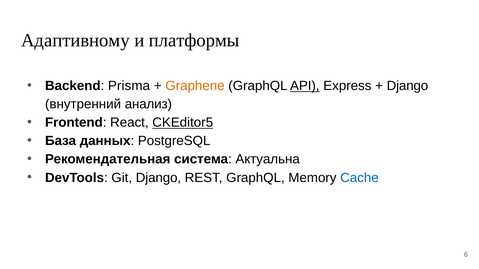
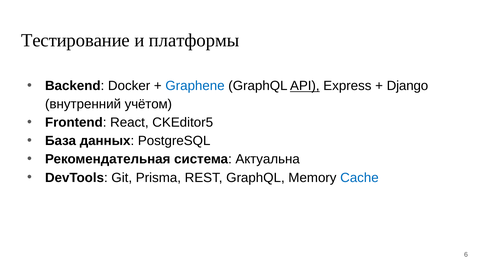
Адаптивному: Адаптивному -> Тестирование
Prisma: Prisma -> Docker
Graphene colour: orange -> blue
анализ: анализ -> учётом
CKEditor5 underline: present -> none
Git Django: Django -> Prisma
